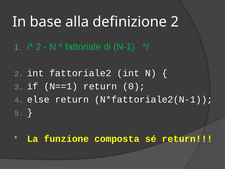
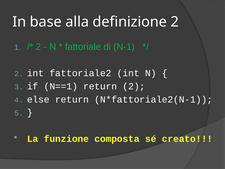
return 0: 0 -> 2
sé return: return -> creato
